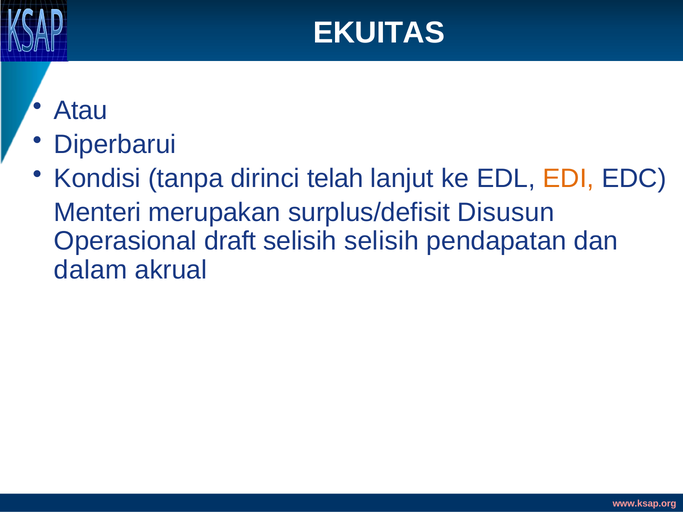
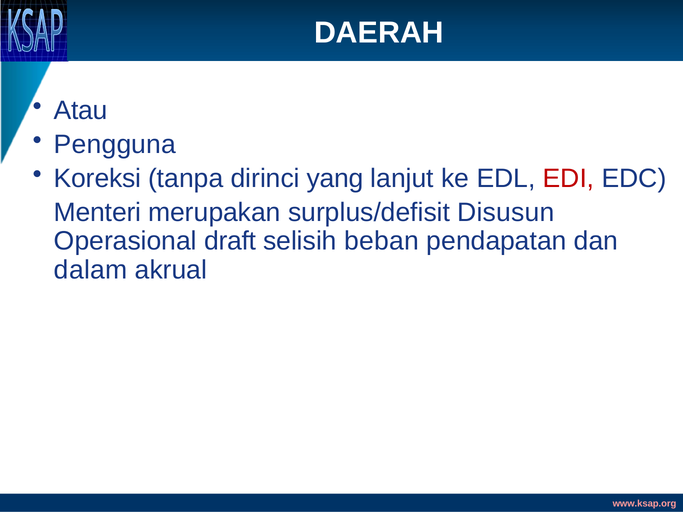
EKUITAS: EKUITAS -> DAERAH
Diperbarui: Diperbarui -> Pengguna
Kondisi: Kondisi -> Koreksi
telah: telah -> yang
EDI colour: orange -> red
selisih selisih: selisih -> beban
